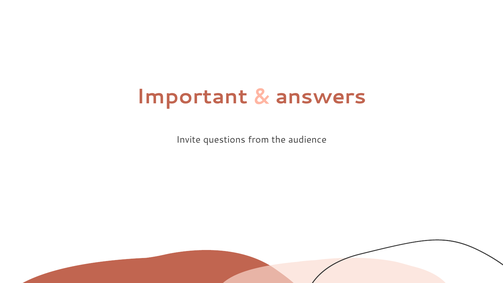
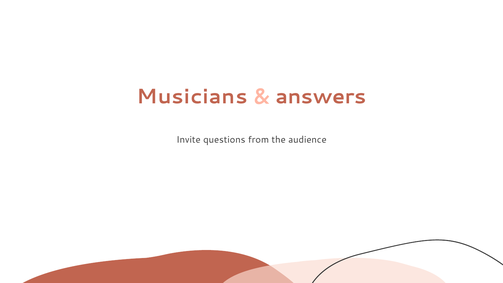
Important: Important -> Musicians
